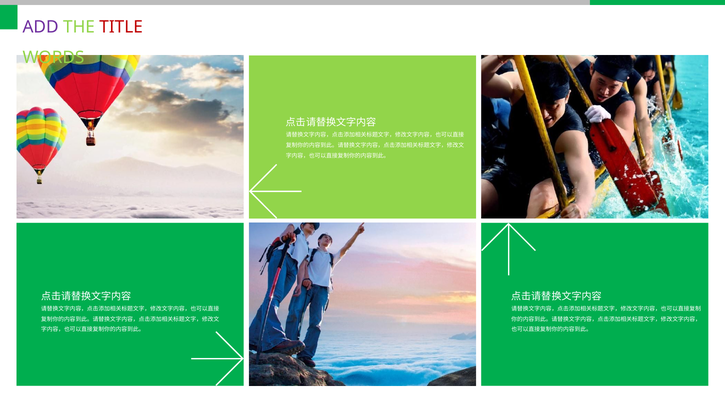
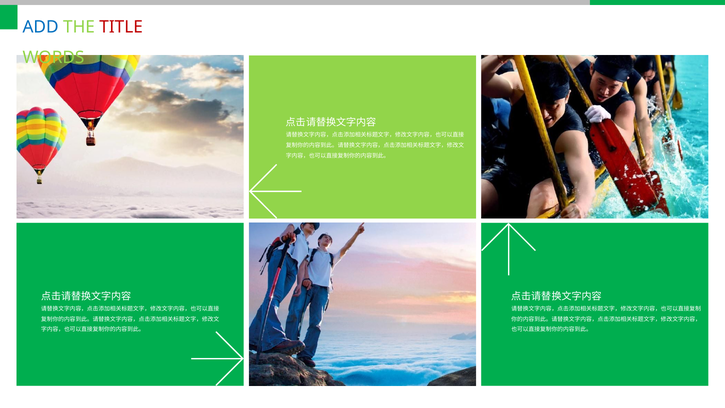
ADD colour: purple -> blue
